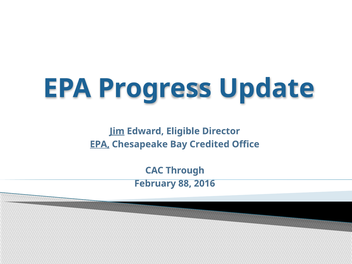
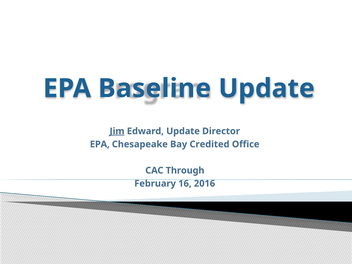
Progress: Progress -> Baseline
Edward Eligible: Eligible -> Update
EPA at (100, 144) underline: present -> none
88: 88 -> 16
